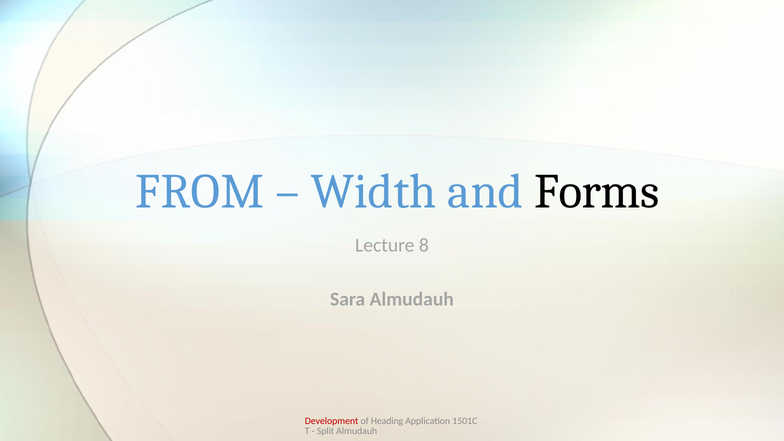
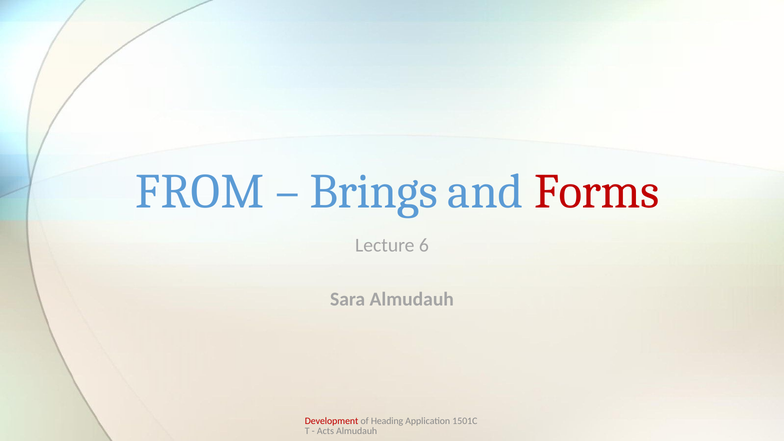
Width: Width -> Brings
Forms colour: black -> red
8: 8 -> 6
Split: Split -> Acts
